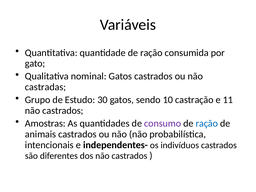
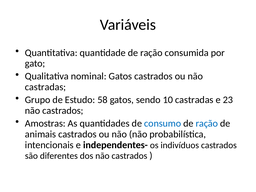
30: 30 -> 58
10 castração: castração -> castradas
11: 11 -> 23
consumo colour: purple -> blue
